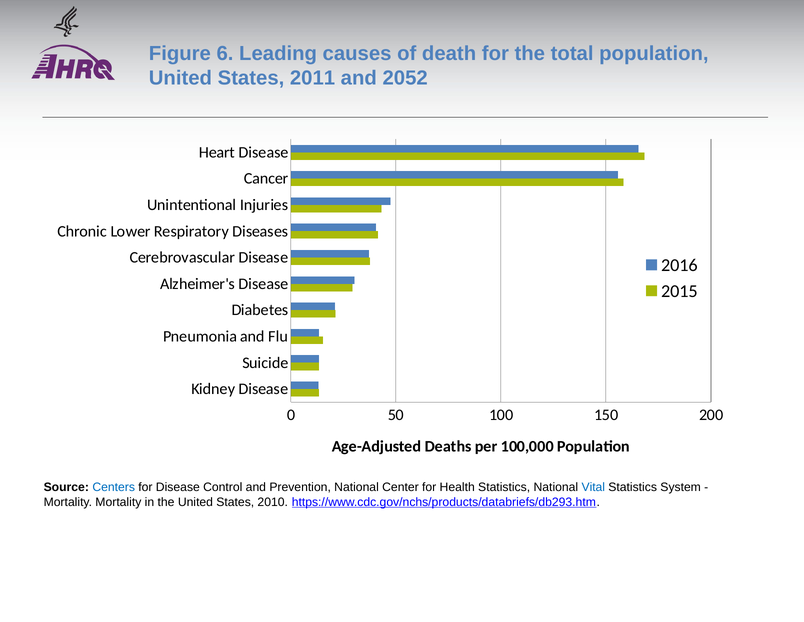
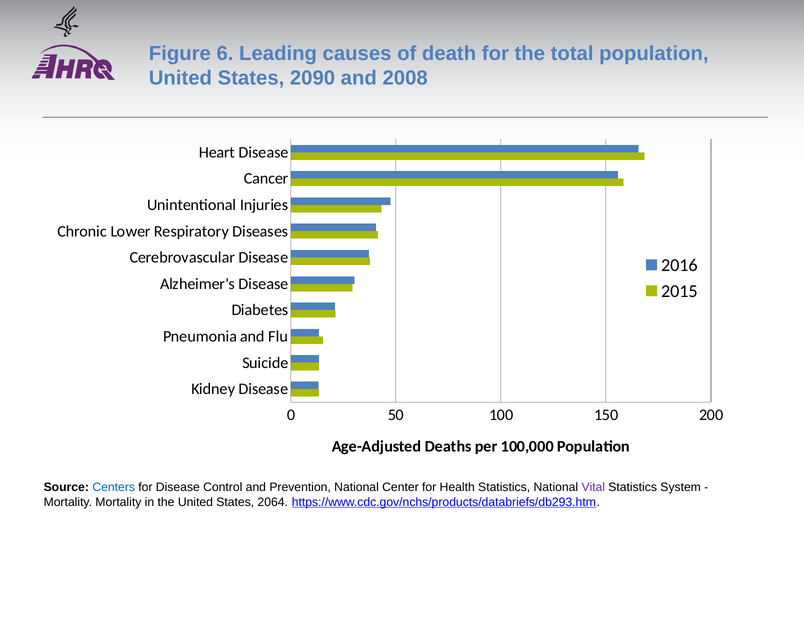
2011: 2011 -> 2090
2052: 2052 -> 2008
Vital colour: blue -> purple
2010: 2010 -> 2064
